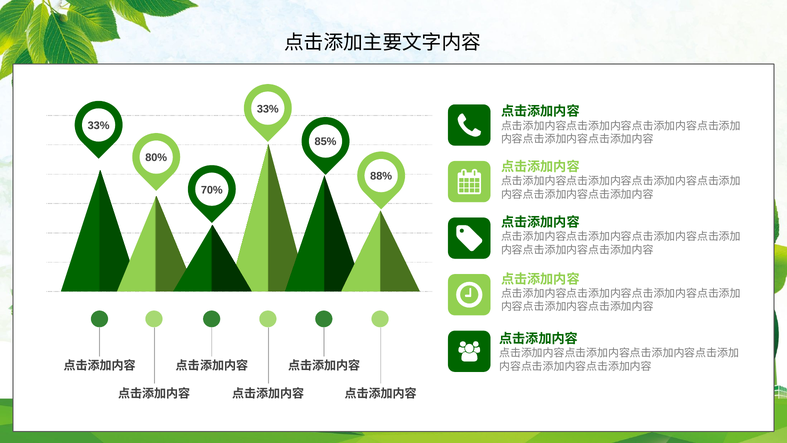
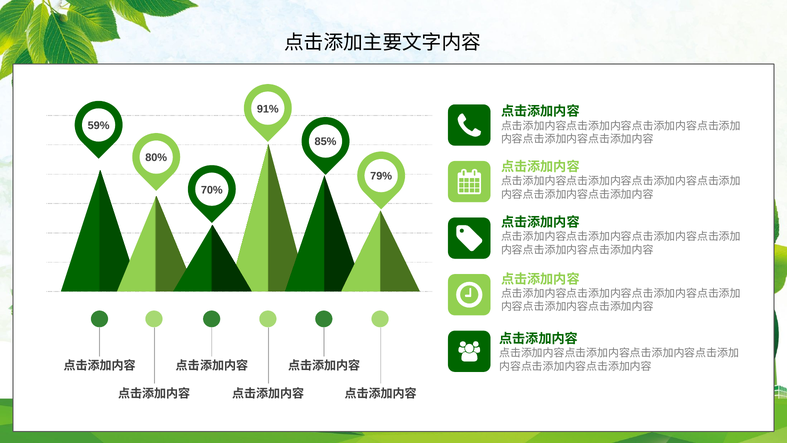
33% at (268, 109): 33% -> 91%
33% at (99, 126): 33% -> 59%
88%: 88% -> 79%
